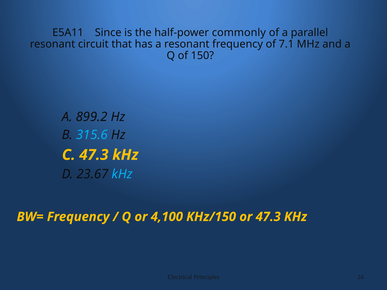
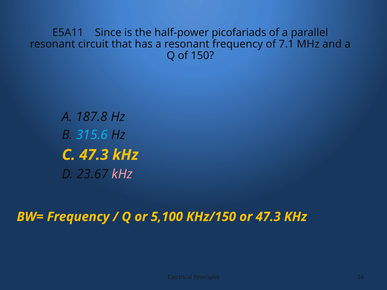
commonly: commonly -> picofariads
899.2: 899.2 -> 187.8
kHz at (122, 174) colour: light blue -> pink
4,100: 4,100 -> 5,100
